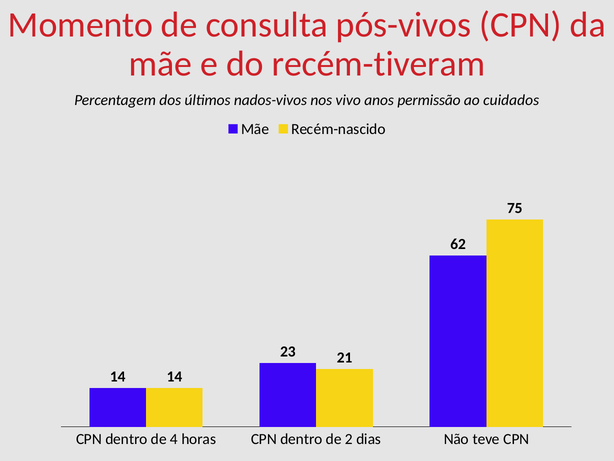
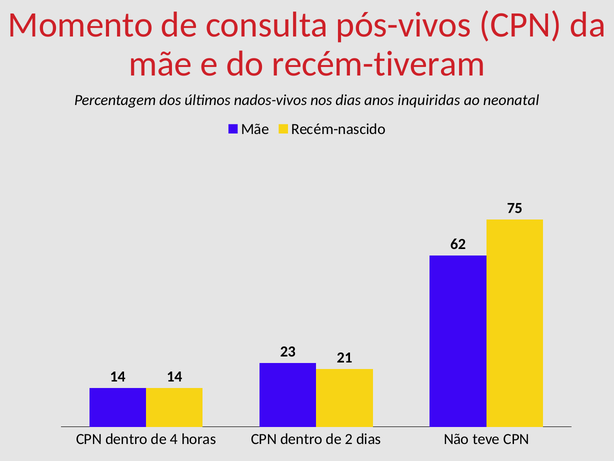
nos vivo: vivo -> dias
permissão: permissão -> inquiridas
cuidados: cuidados -> neonatal
